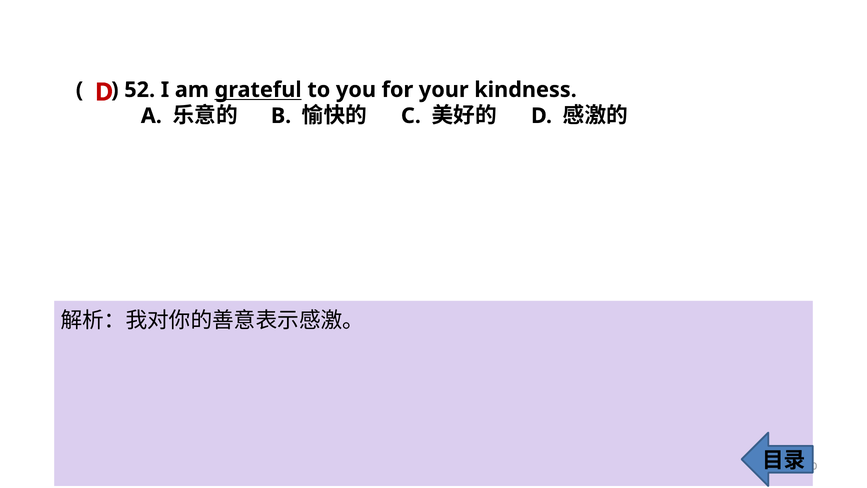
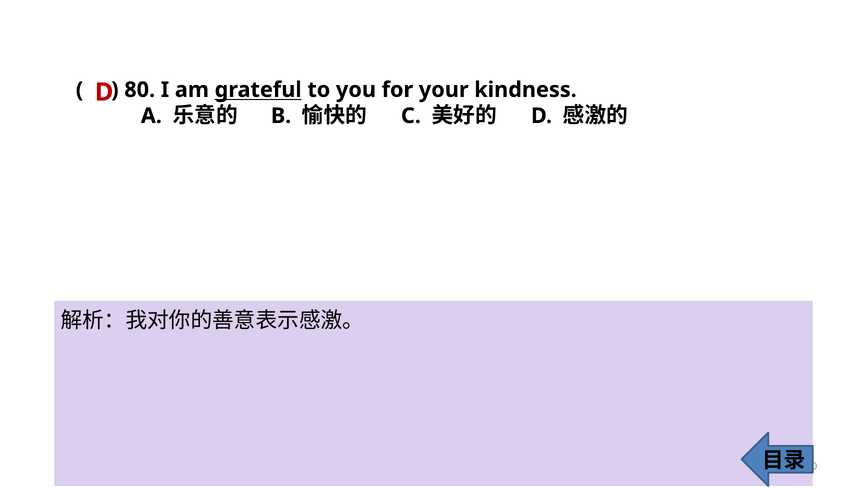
52: 52 -> 80
